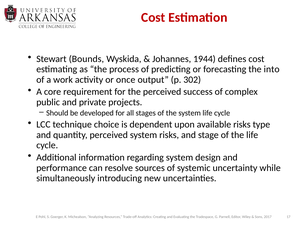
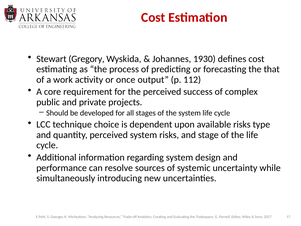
Bounds: Bounds -> Gregory
1944: 1944 -> 1930
into: into -> that
302: 302 -> 112
